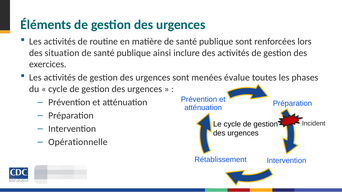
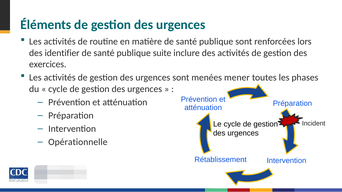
situation: situation -> identifier
ainsi: ainsi -> suite
évalue: évalue -> mener
